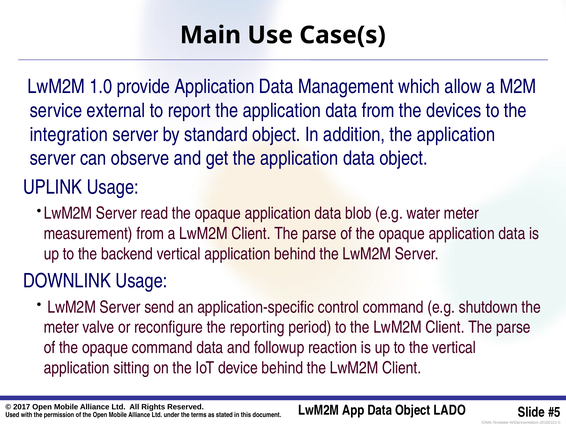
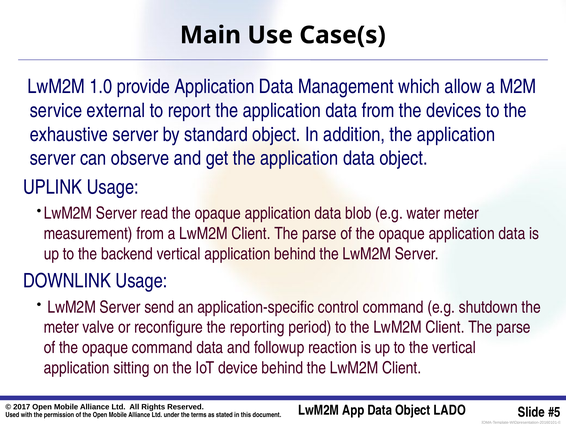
integration: integration -> exhaustive
